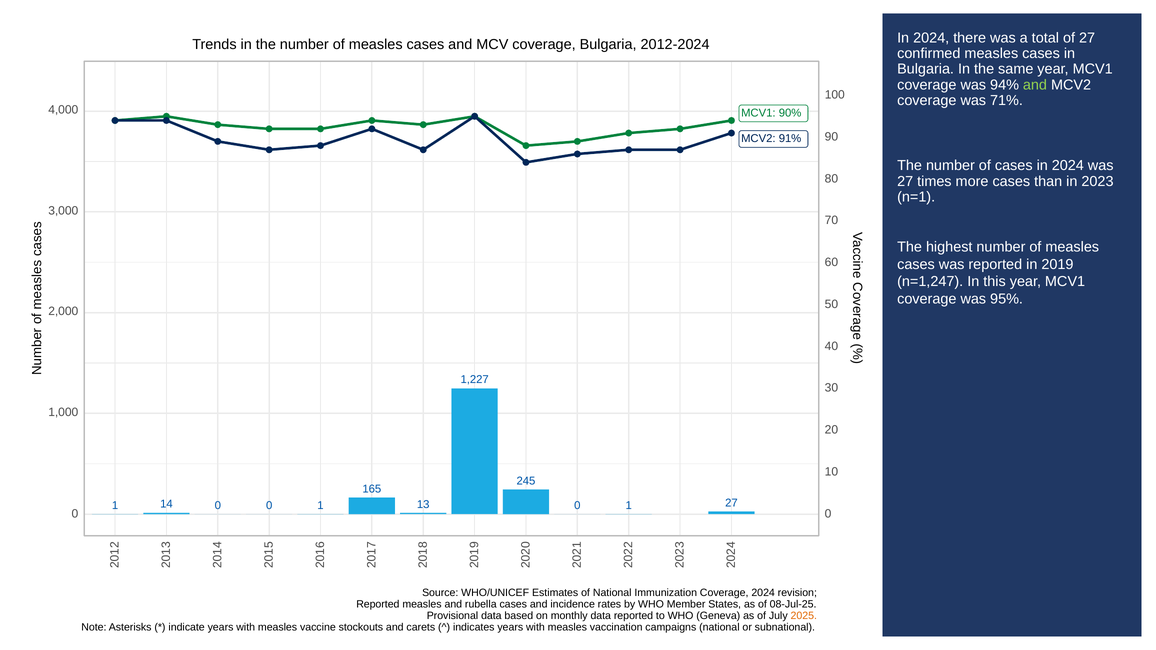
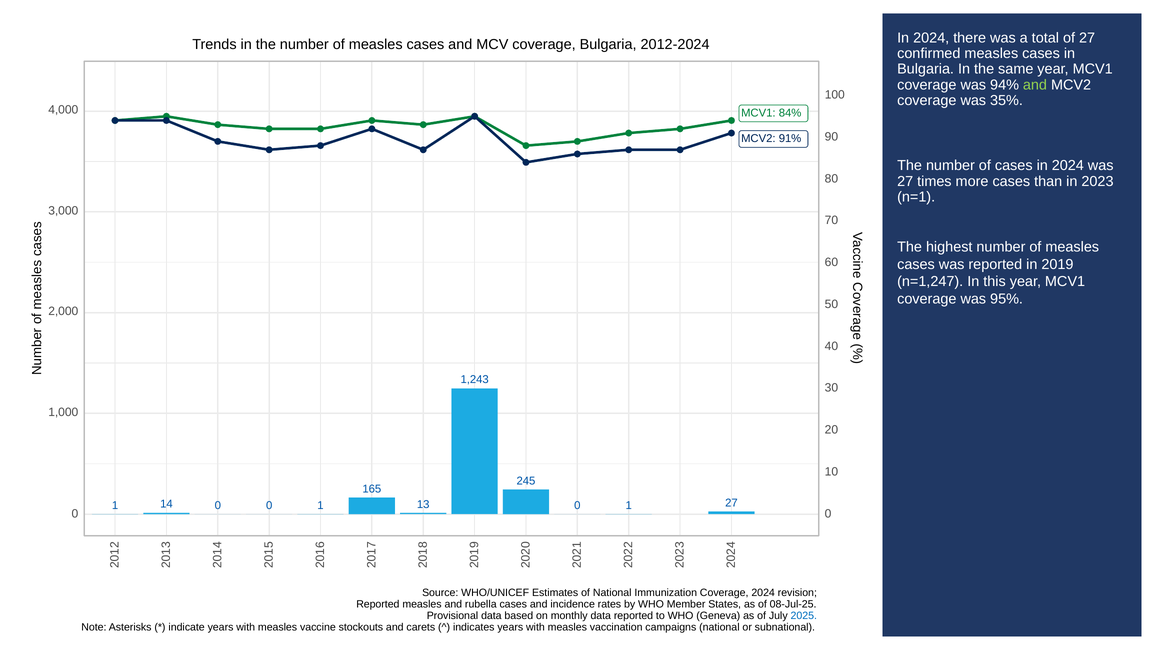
71%: 71% -> 35%
90%: 90% -> 84%
1,227: 1,227 -> 1,243
2025 colour: orange -> blue
